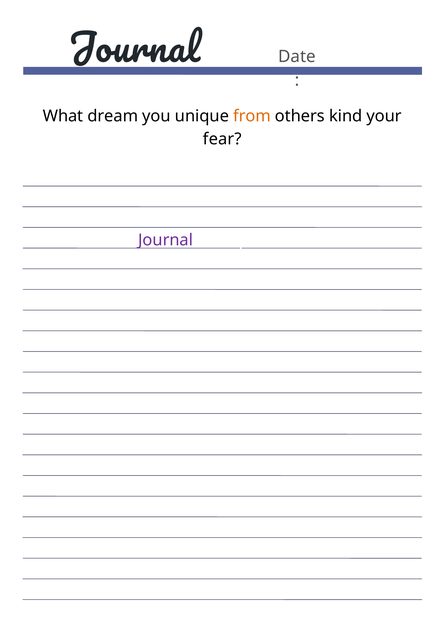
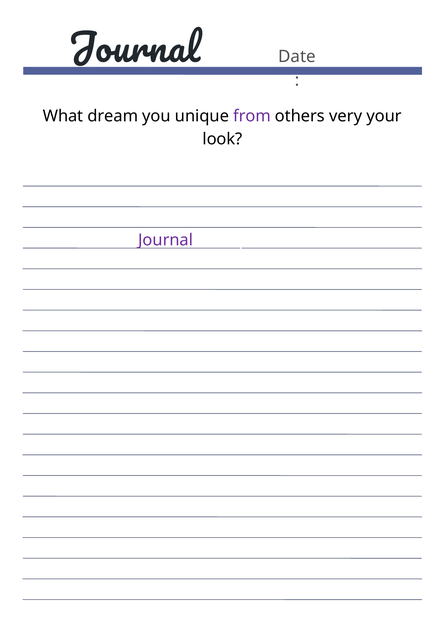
from colour: orange -> purple
kind: kind -> very
fear: fear -> look
